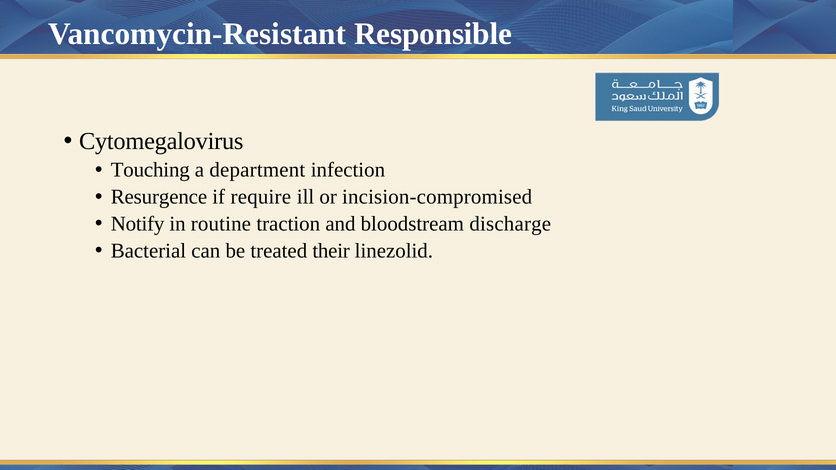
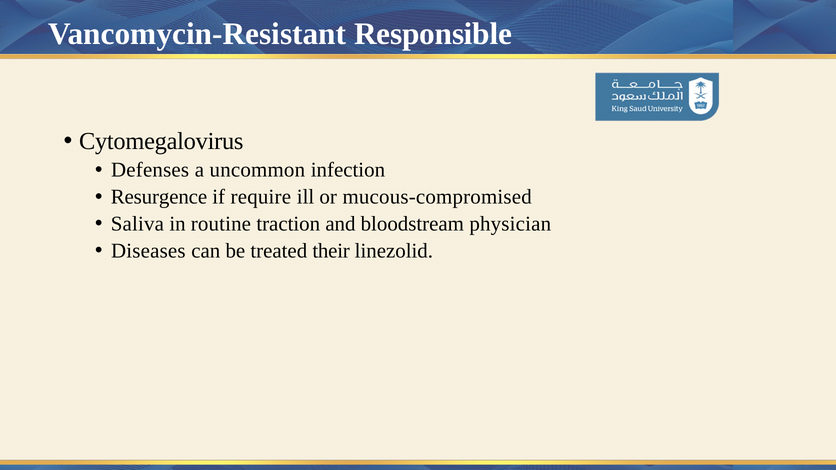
Touching: Touching -> Defenses
department: department -> uncommon
incision-compromised: incision-compromised -> mucous-compromised
Notify: Notify -> Saliva
discharge: discharge -> physician
Bacterial: Bacterial -> Diseases
